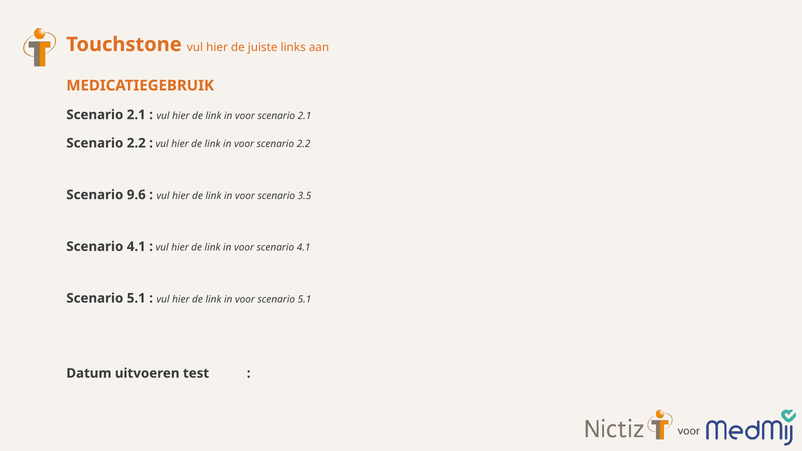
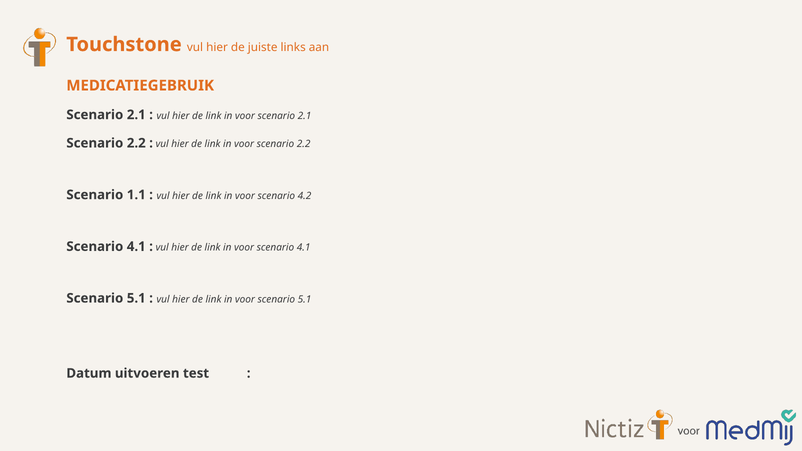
9.6: 9.6 -> 1.1
3.5: 3.5 -> 4.2
